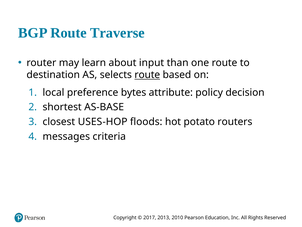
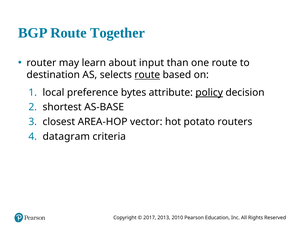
Traverse: Traverse -> Together
policy underline: none -> present
USES: USES -> AREA
floods: floods -> vector
messages: messages -> datagram
